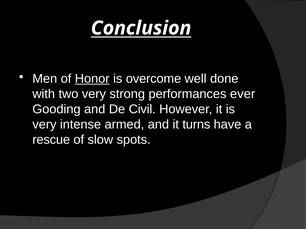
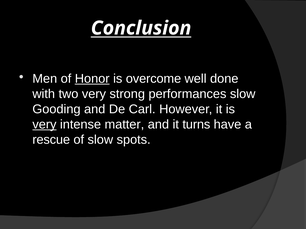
performances ever: ever -> slow
Civil: Civil -> Carl
very at (44, 125) underline: none -> present
armed: armed -> matter
